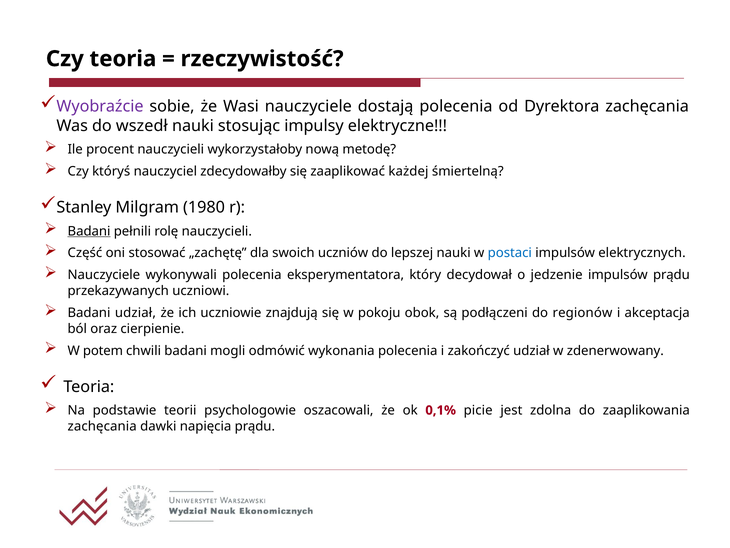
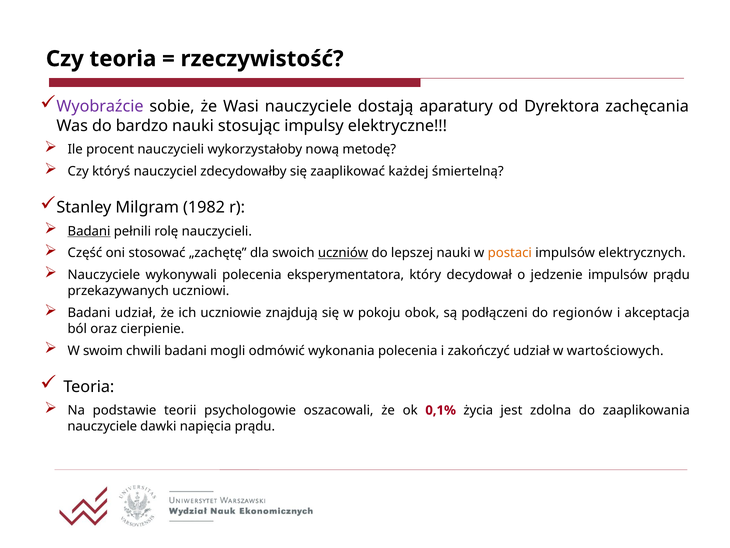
dostają polecenia: polecenia -> aparatury
wszedł: wszedł -> bardzo
1980: 1980 -> 1982
uczniów underline: none -> present
postaci colour: blue -> orange
potem: potem -> swoim
zdenerwowany: zdenerwowany -> wartościowych
picie: picie -> życia
zachęcania at (102, 426): zachęcania -> nauczyciele
